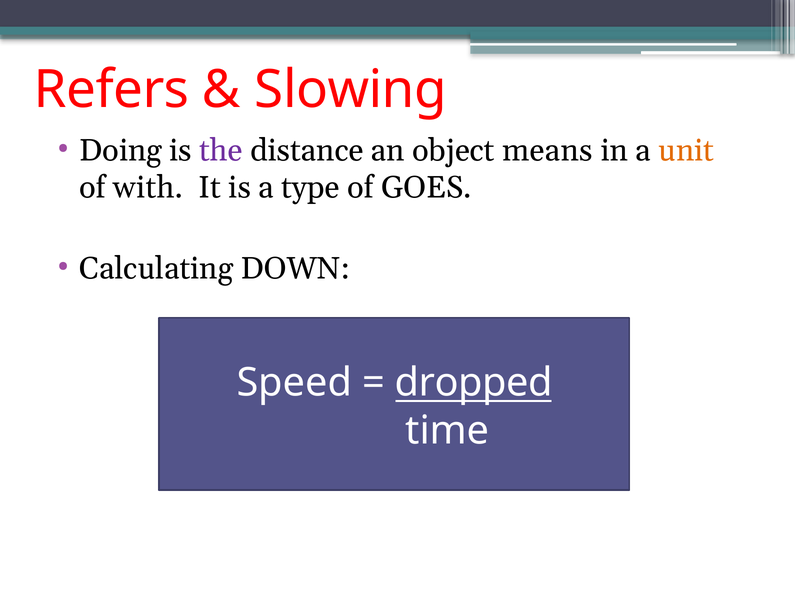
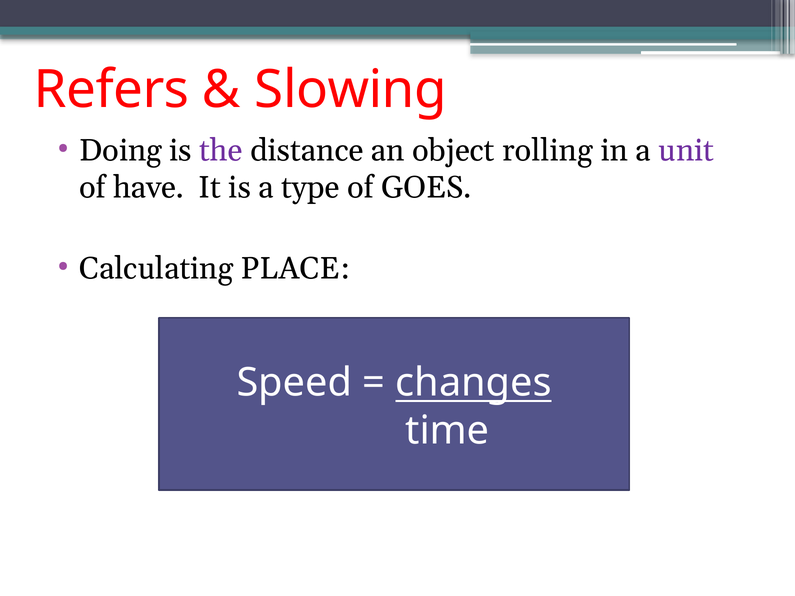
means: means -> rolling
unit colour: orange -> purple
with: with -> have
DOWN: DOWN -> PLACE
dropped: dropped -> changes
